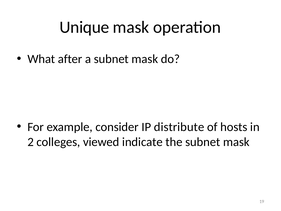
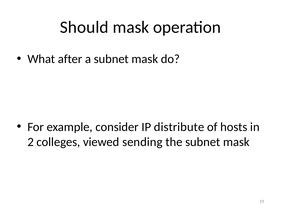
Unique: Unique -> Should
indicate: indicate -> sending
